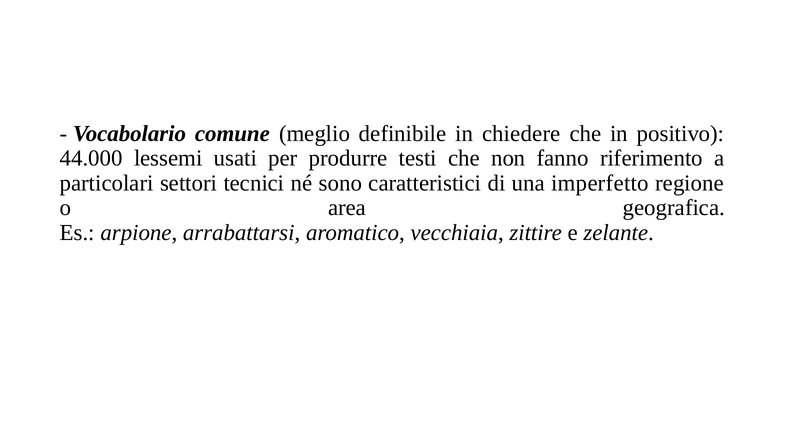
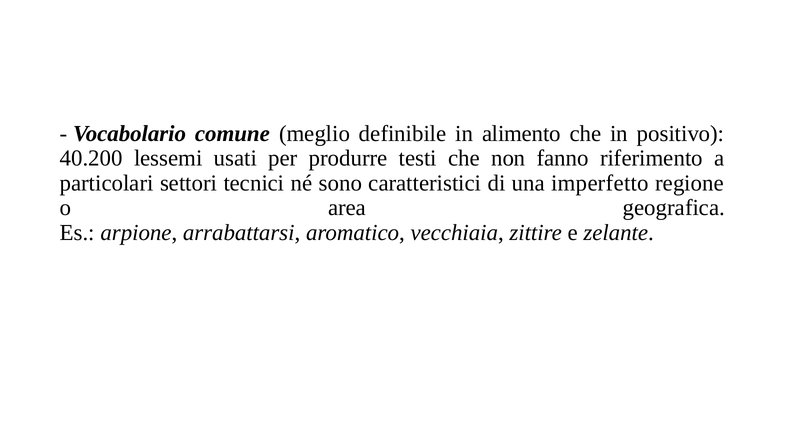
chiedere: chiedere -> alimento
44.000: 44.000 -> 40.200
